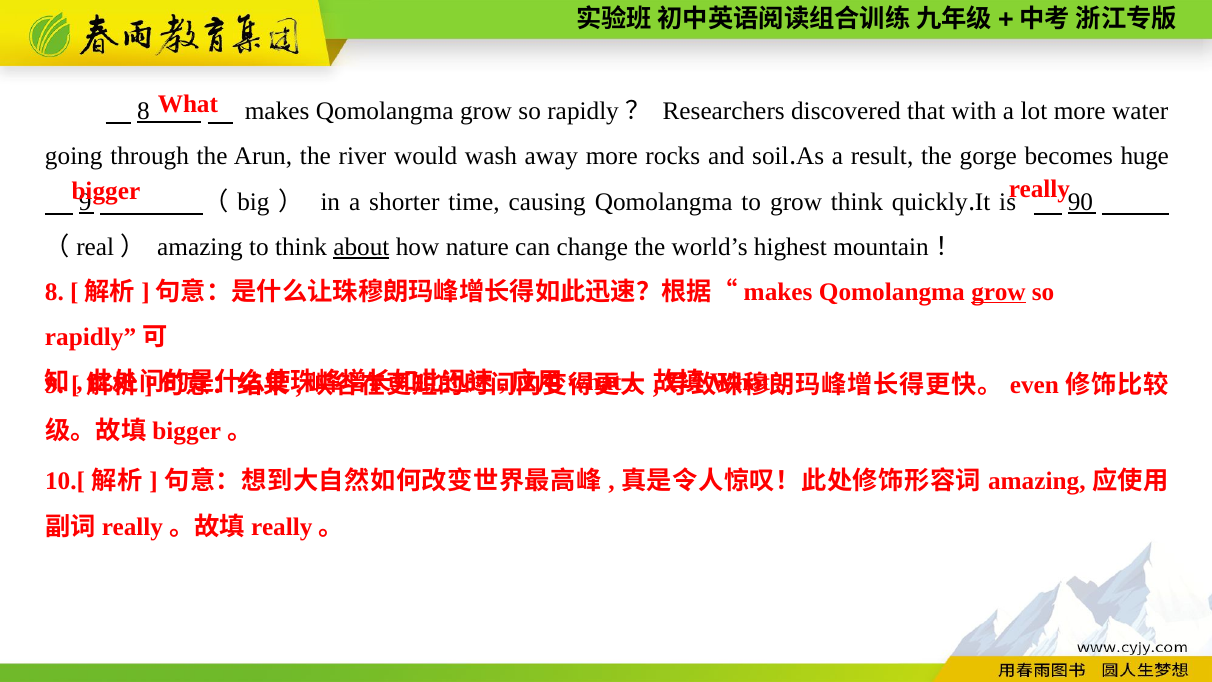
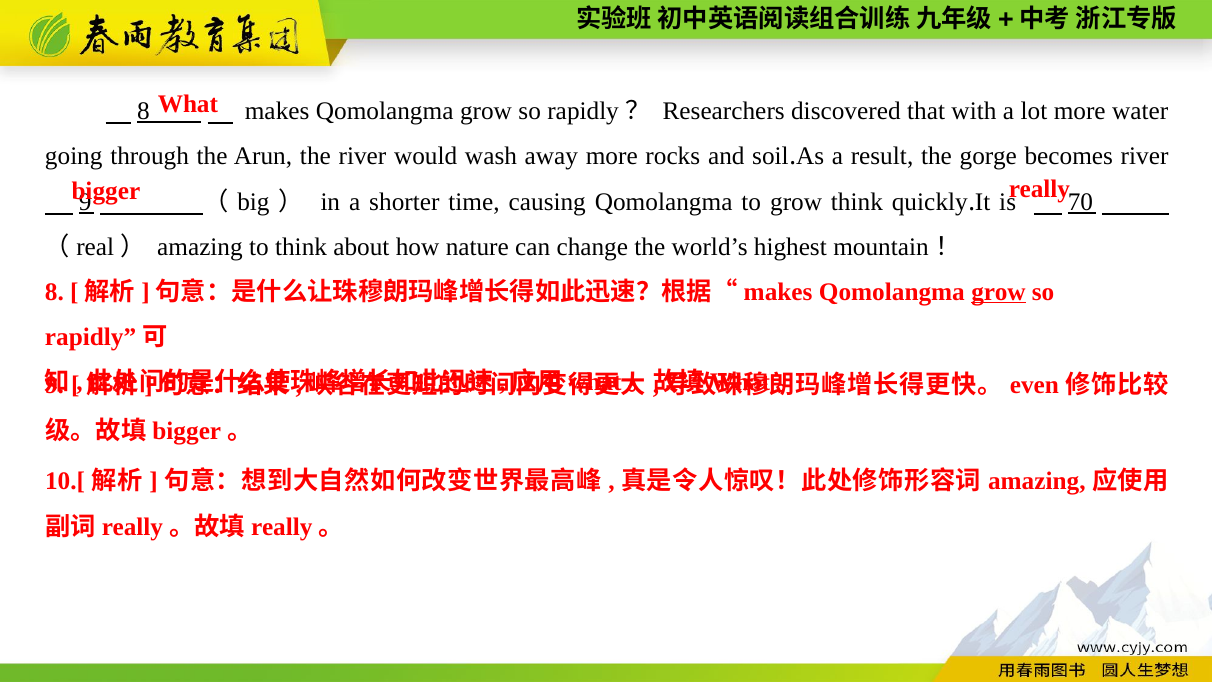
becomes huge: huge -> river
90: 90 -> 70
about underline: present -> none
